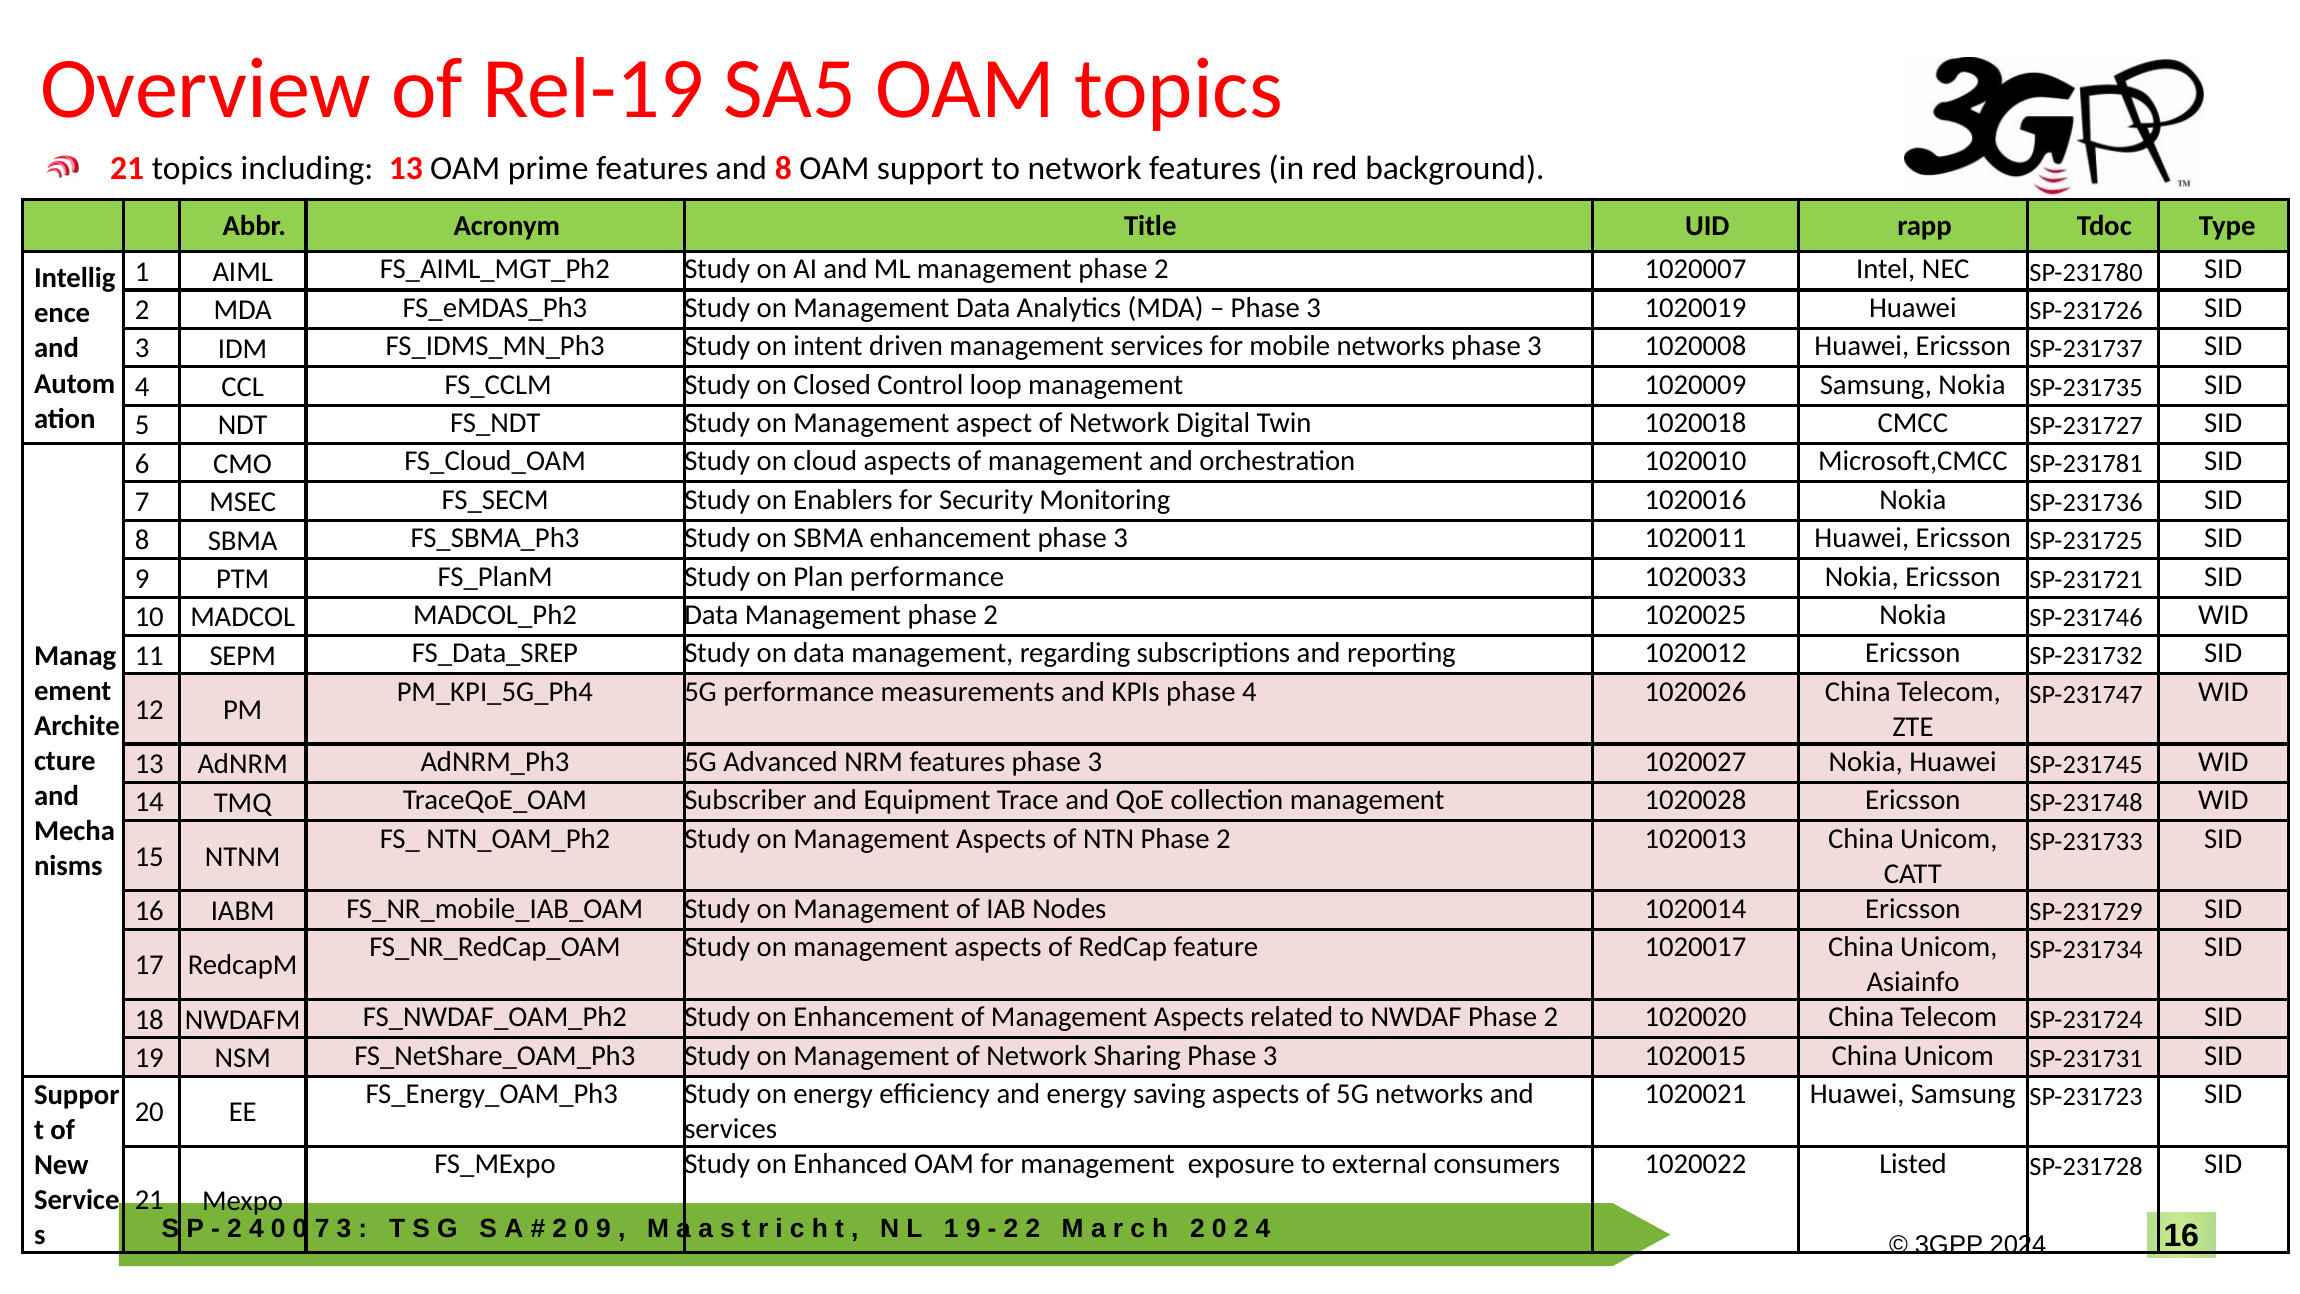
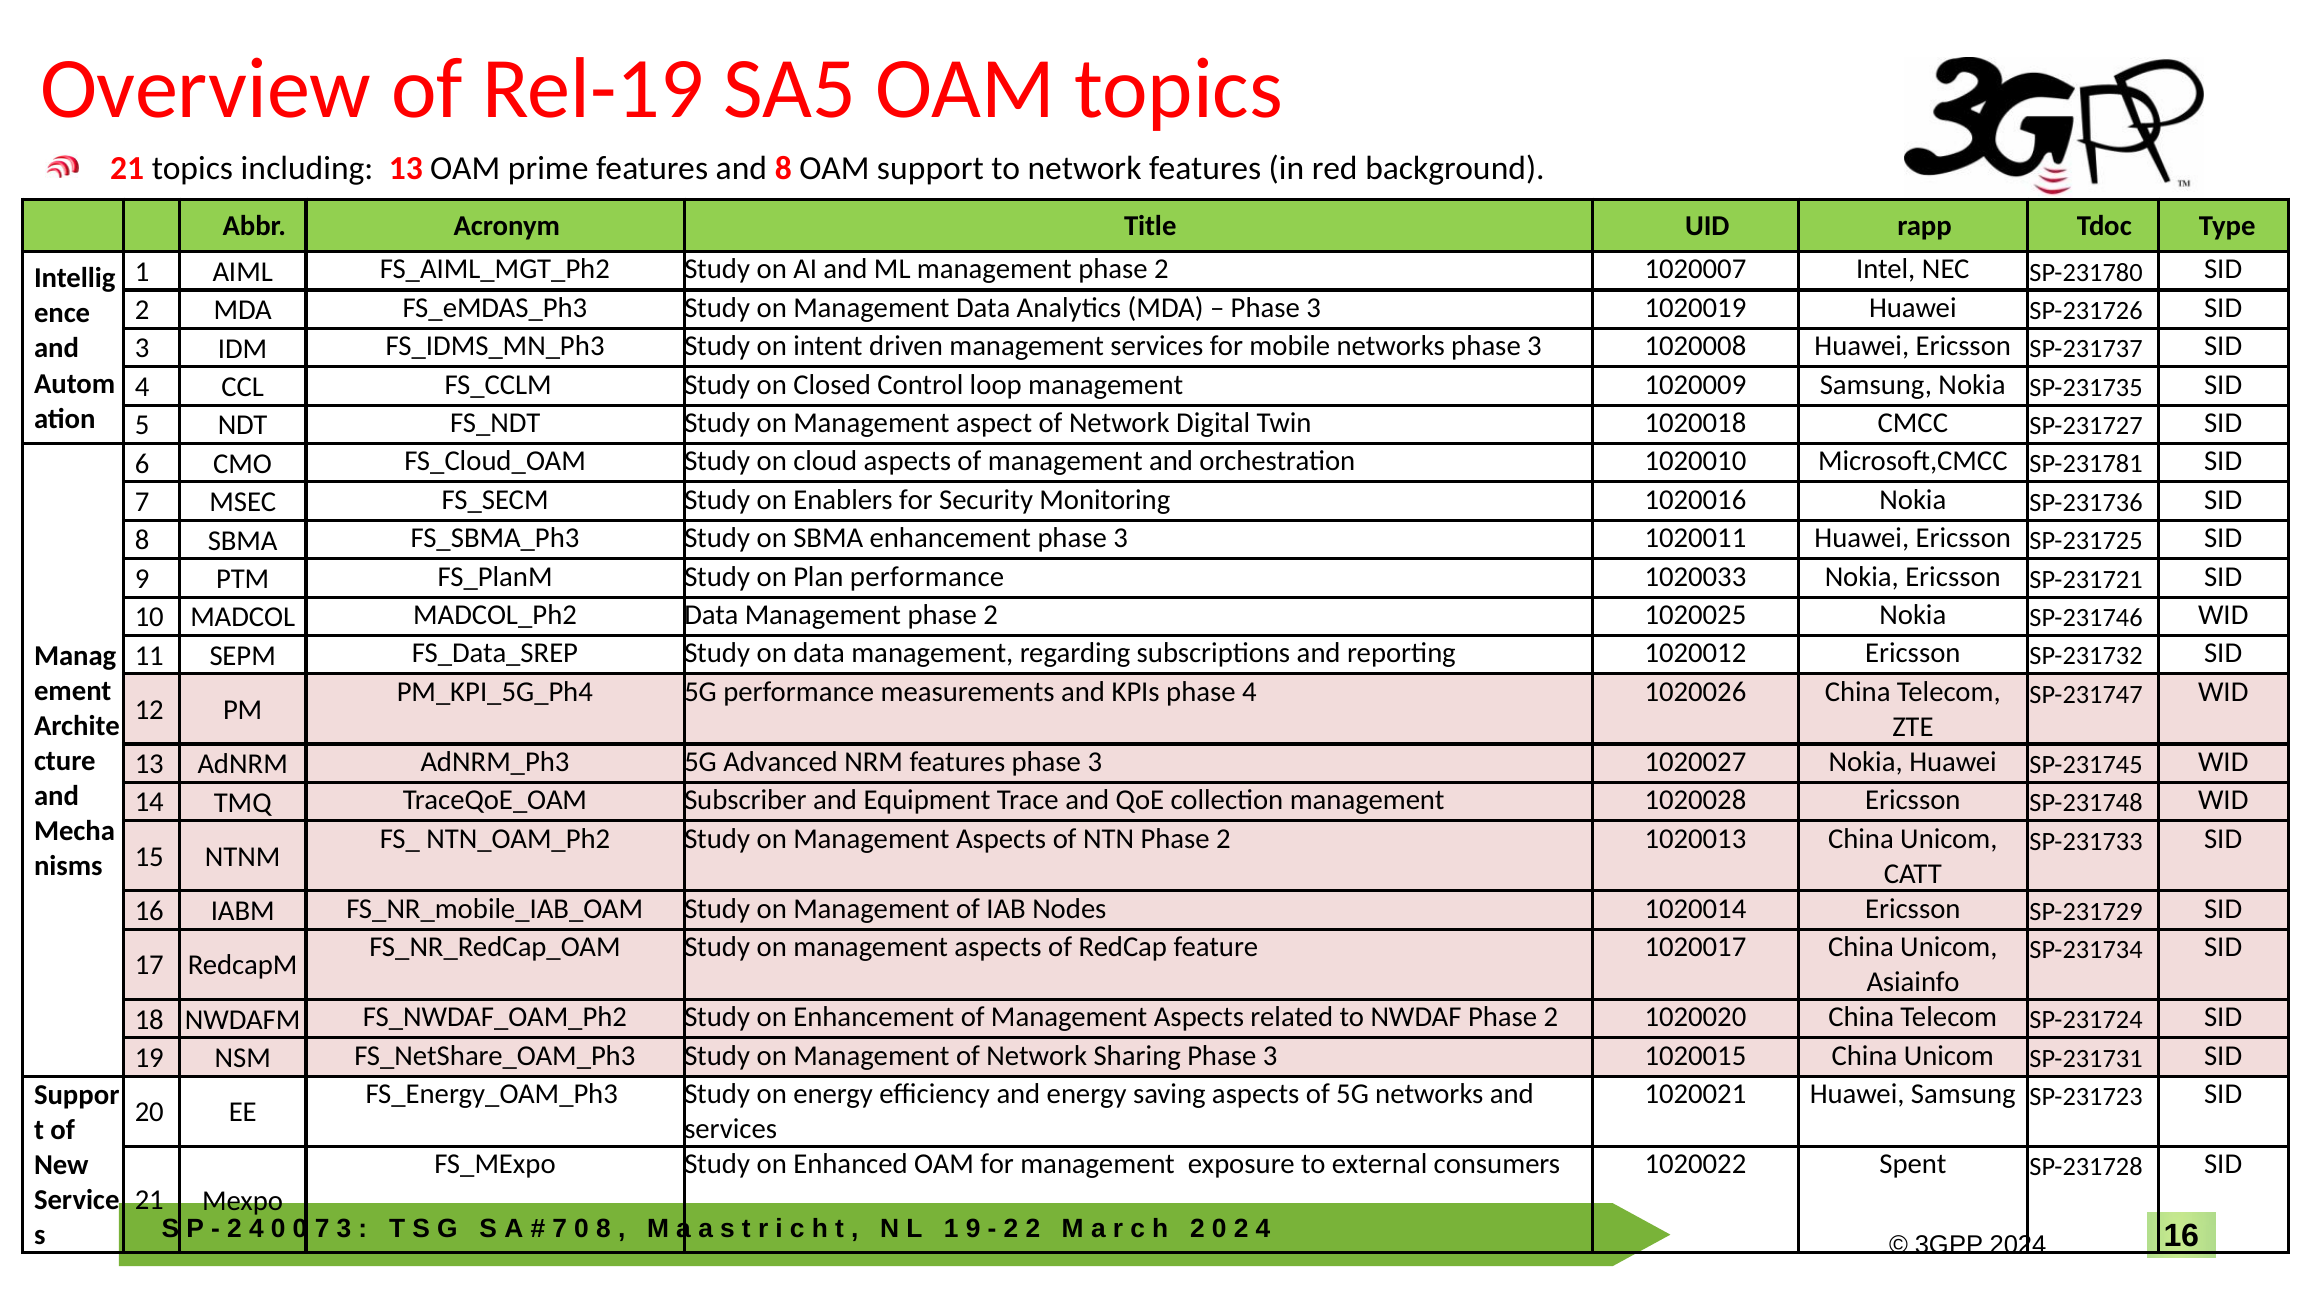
Listed: Listed -> Spent
2 at (560, 1229): 2 -> 7
9 at (603, 1229): 9 -> 8
